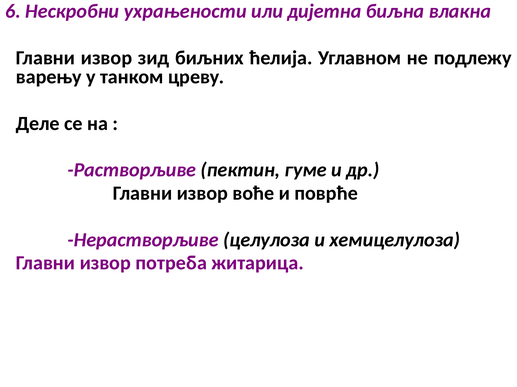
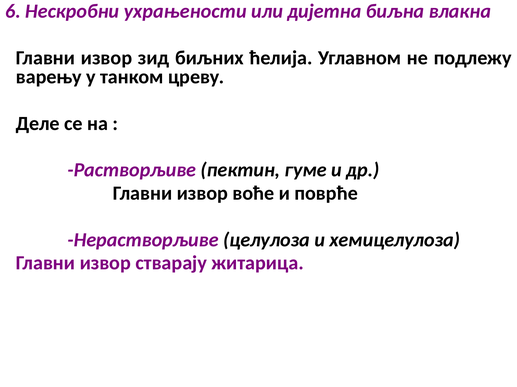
потреба: потреба -> стварају
